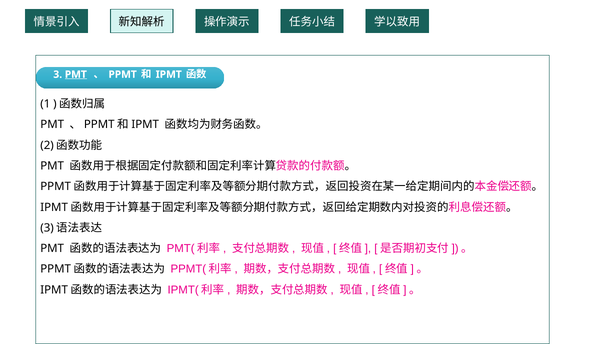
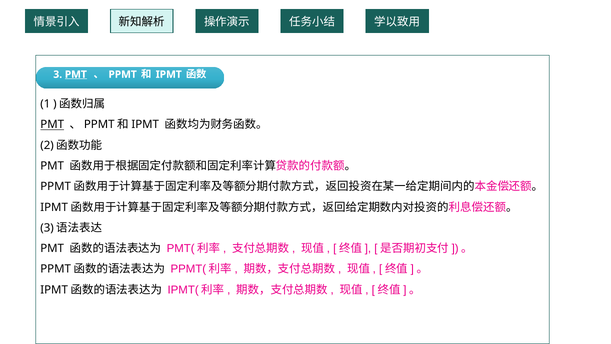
PMT at (52, 125) underline: none -> present
